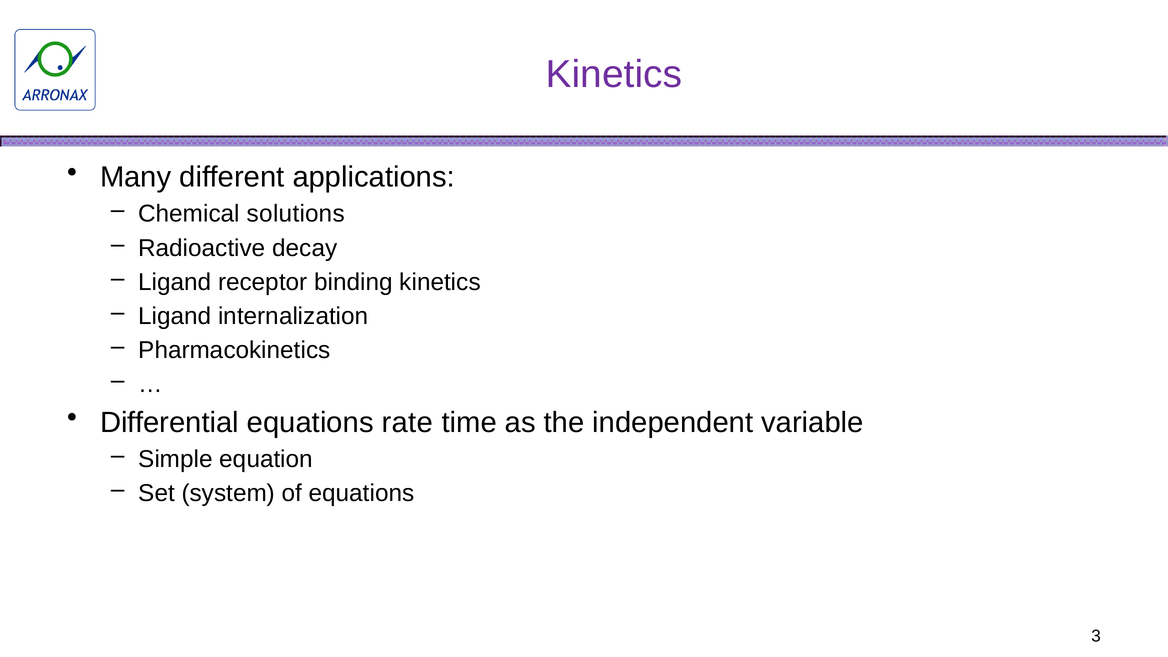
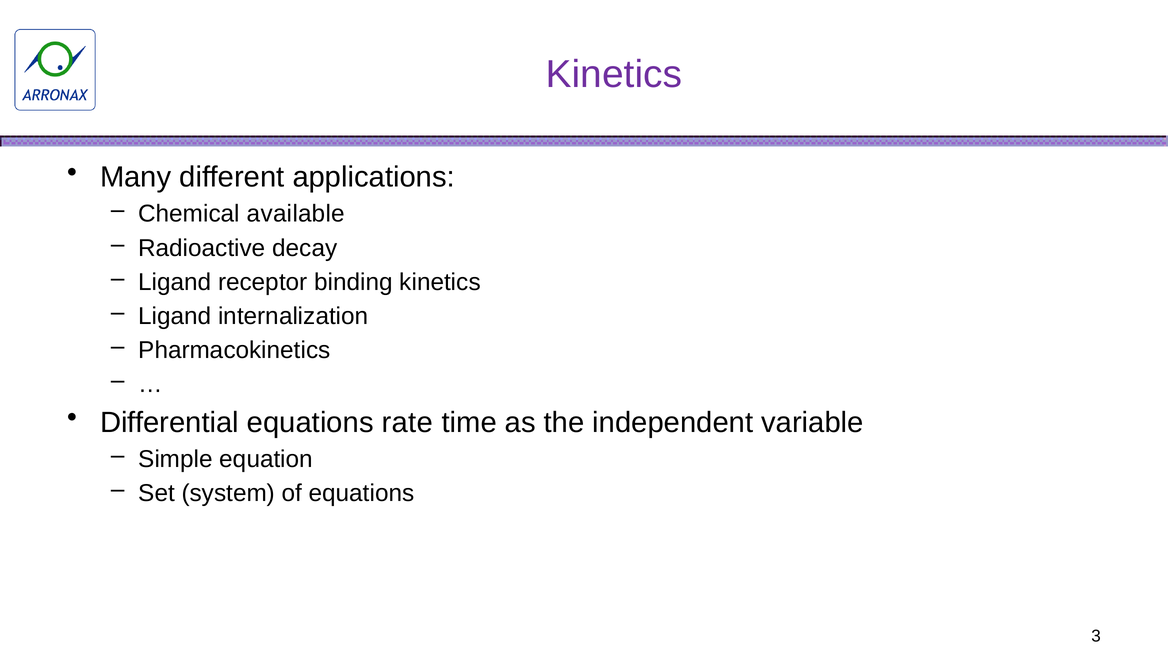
solutions: solutions -> available
